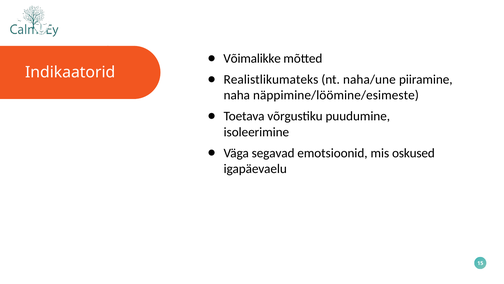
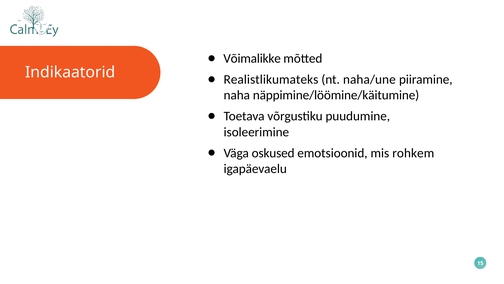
näppimine/löömine/esimeste: näppimine/löömine/esimeste -> näppimine/löömine/käitumine
segavad: segavad -> oskused
oskused: oskused -> rohkem
